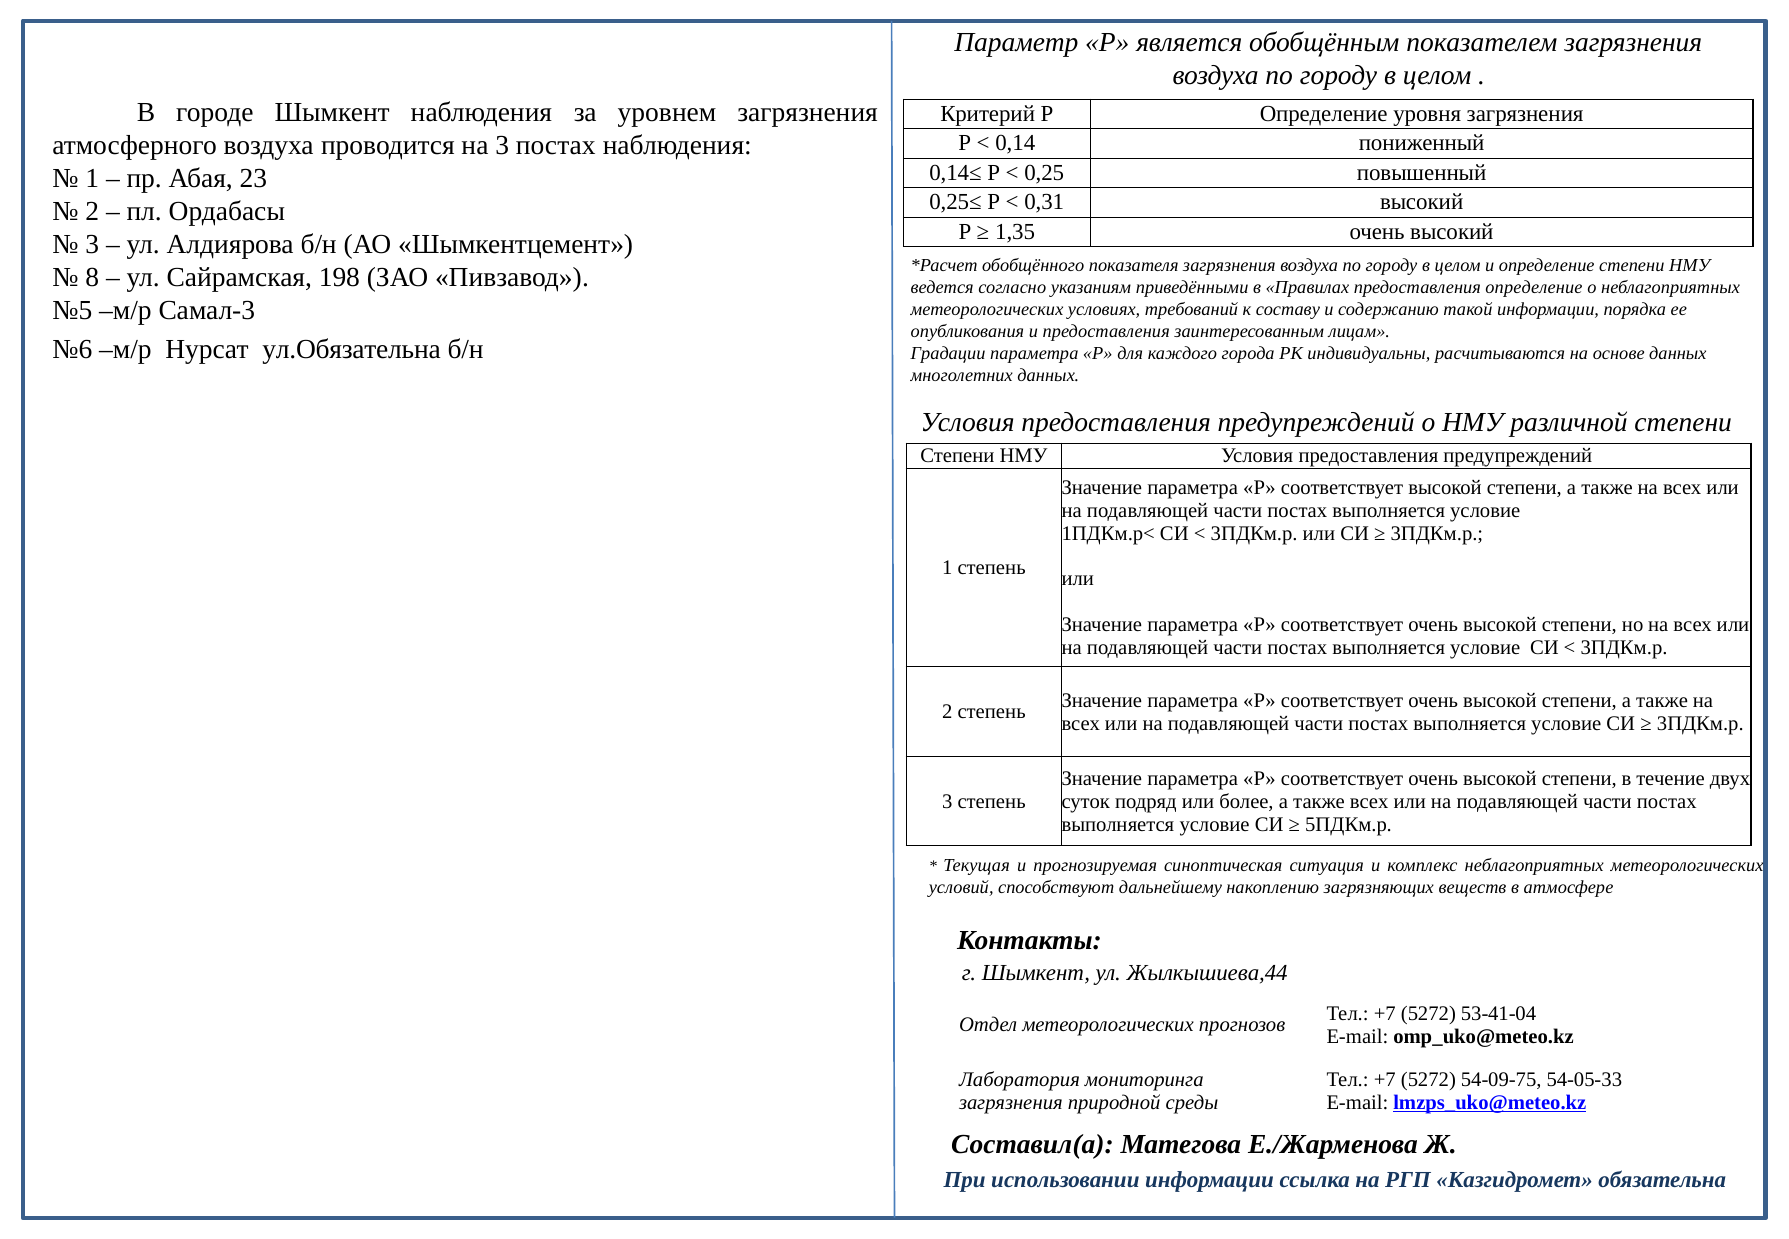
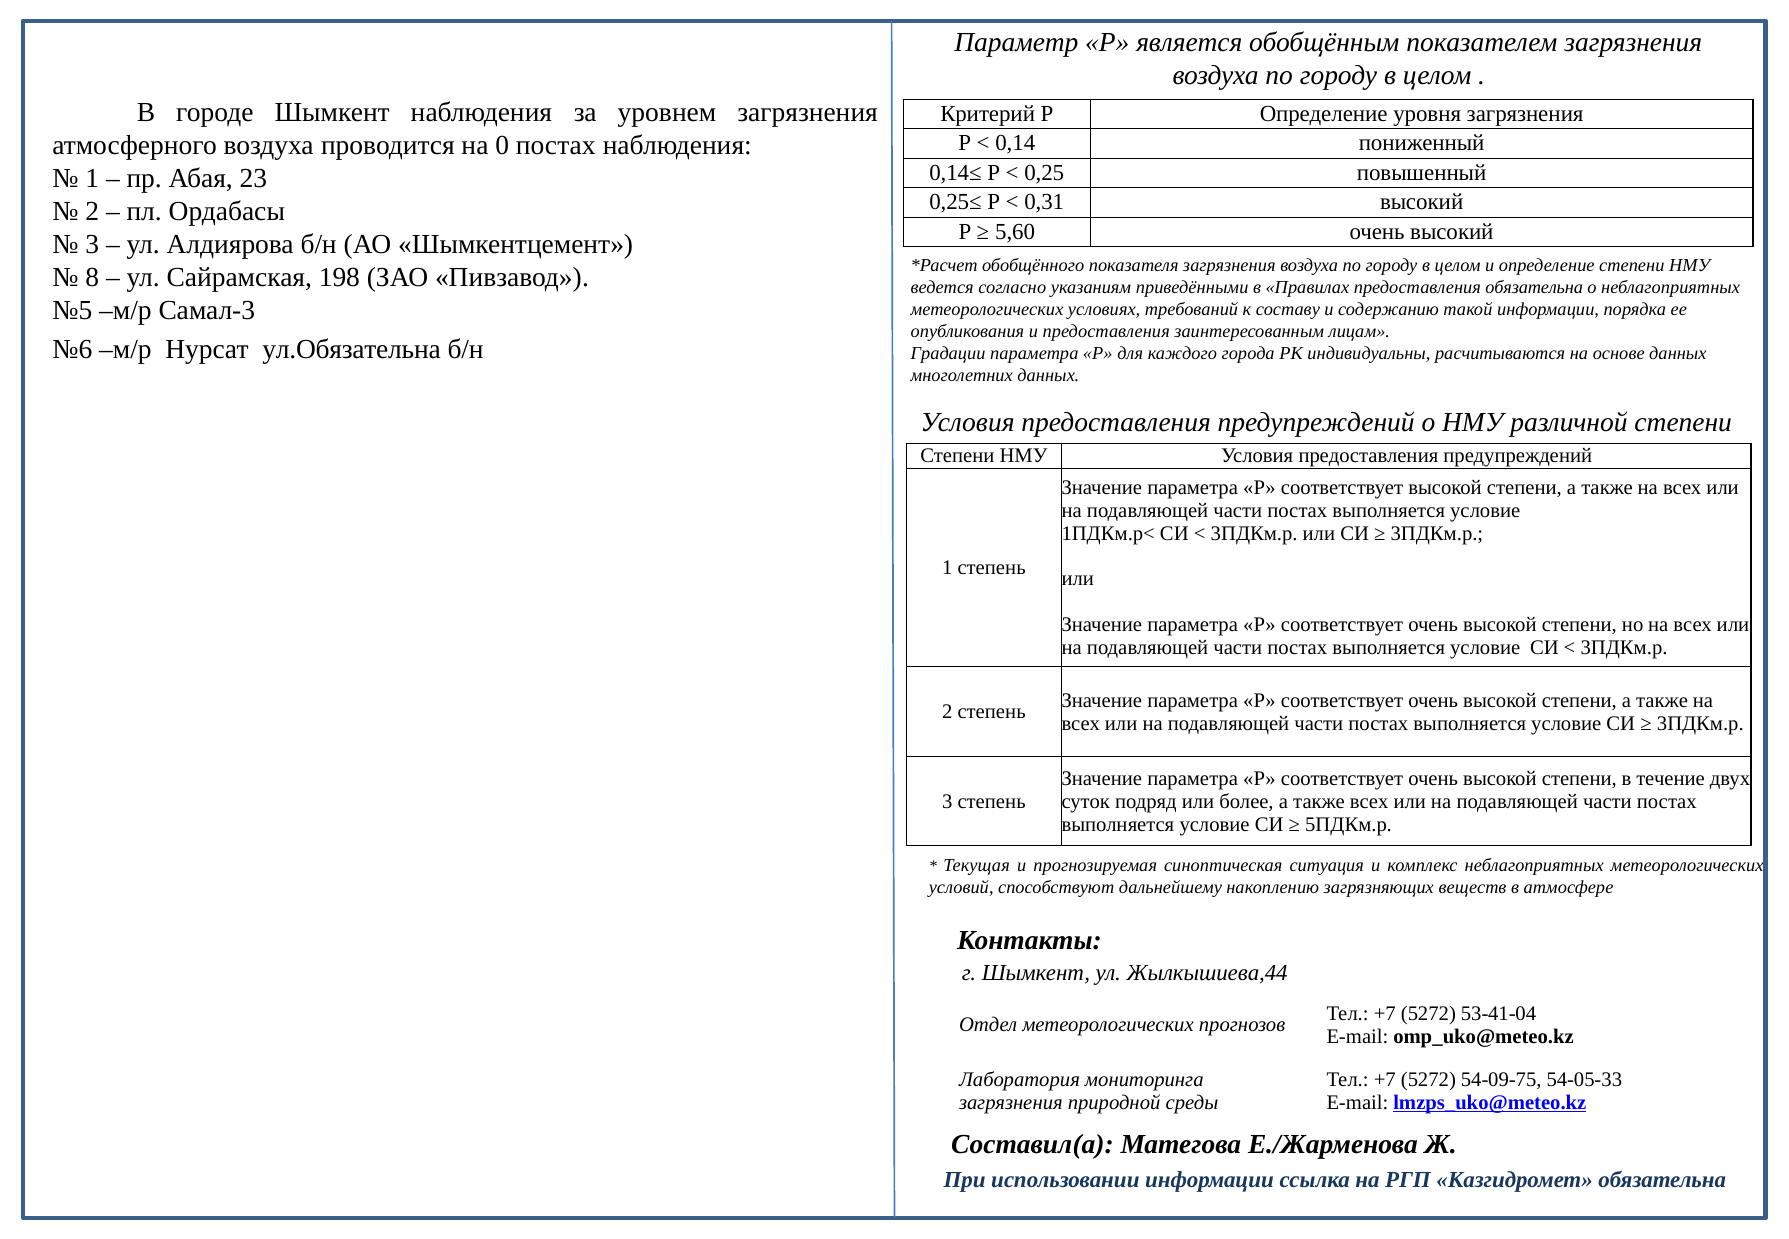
на 3: 3 -> 0
1,35: 1,35 -> 5,60
предоставления определение: определение -> обязательна
